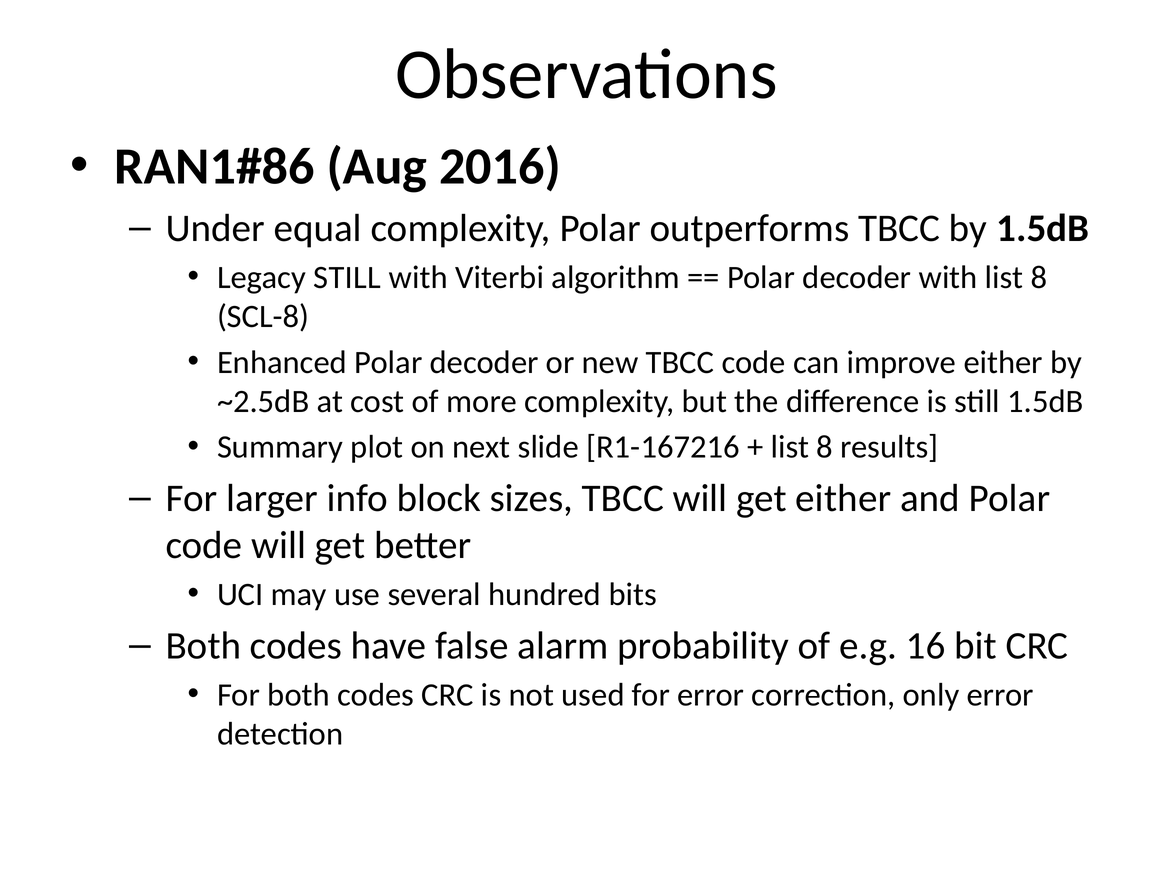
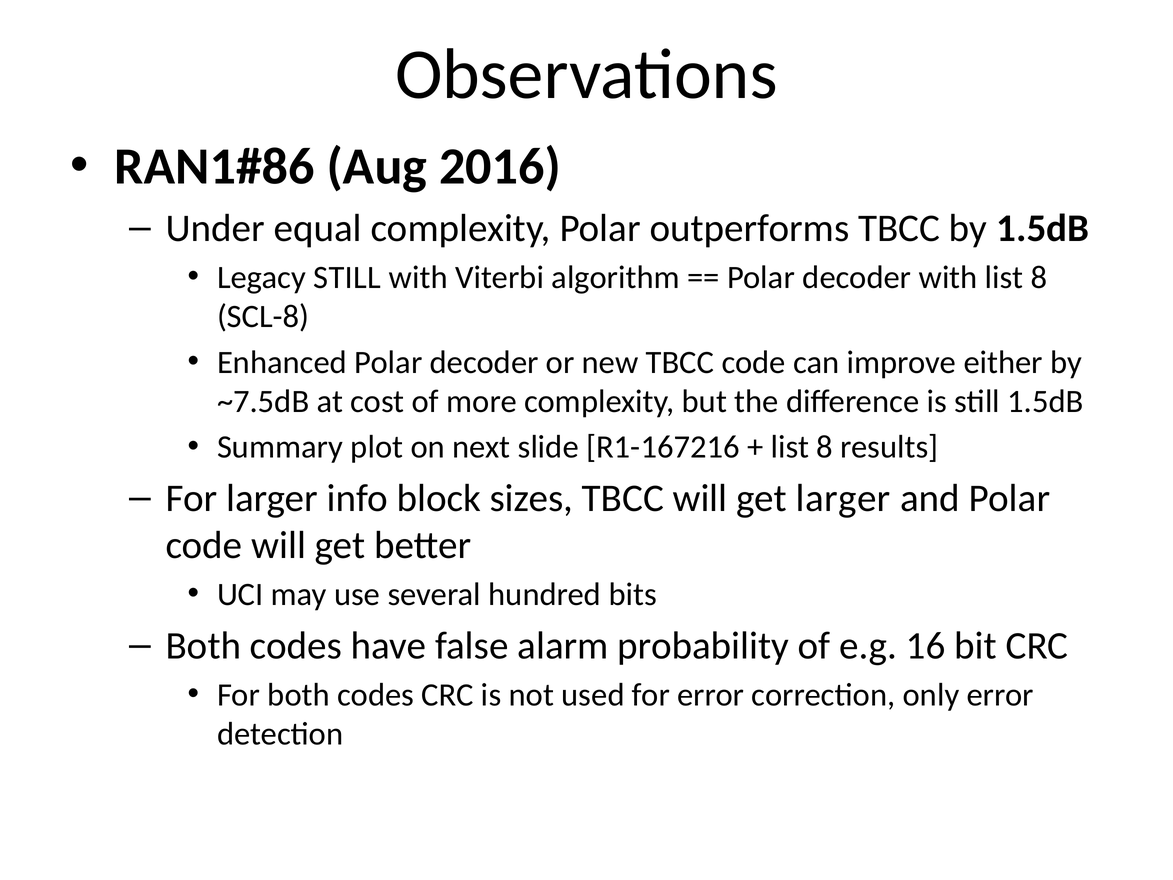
~2.5dB: ~2.5dB -> ~7.5dB
get either: either -> larger
